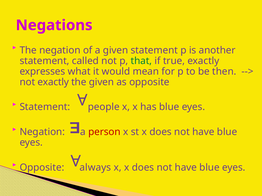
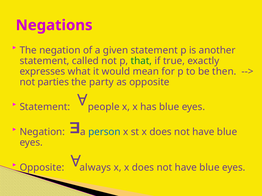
not exactly: exactly -> parties
the given: given -> party
person colour: red -> blue
